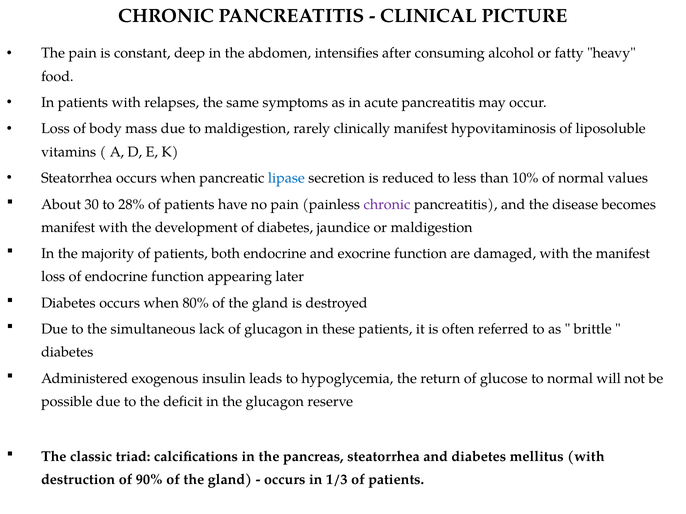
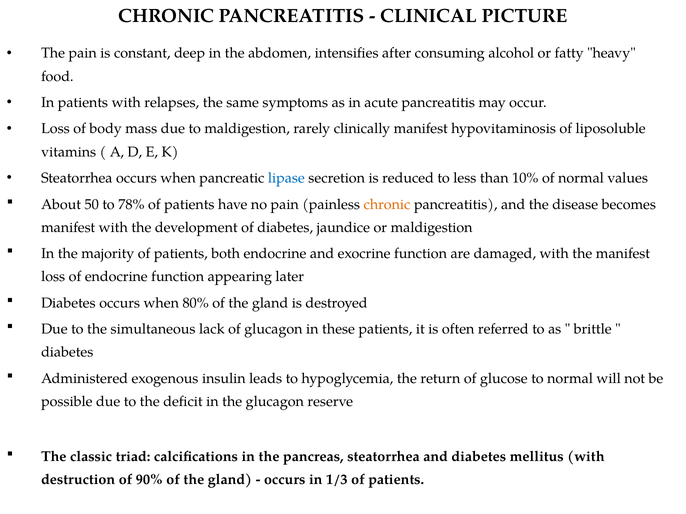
30: 30 -> 50
28%: 28% -> 78%
chronic at (387, 204) colour: purple -> orange
